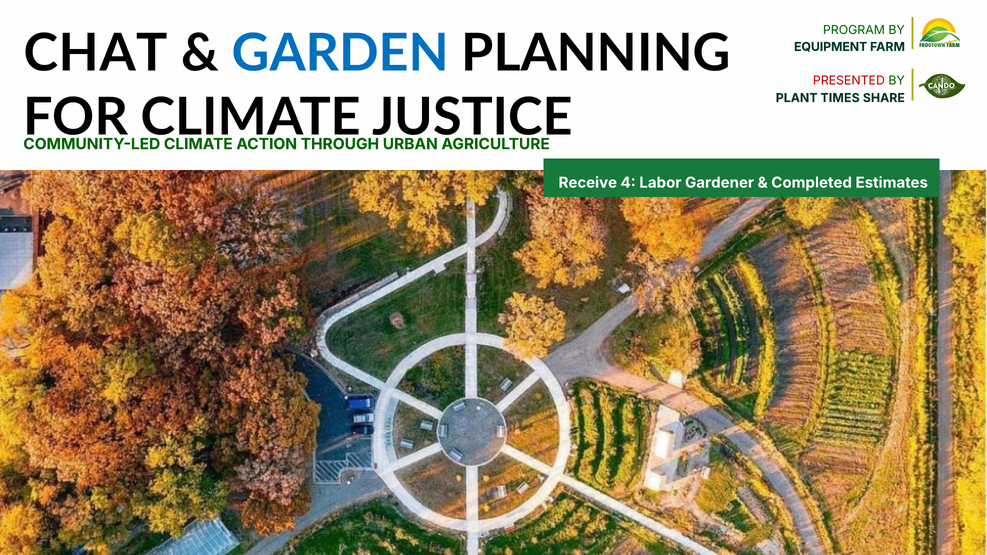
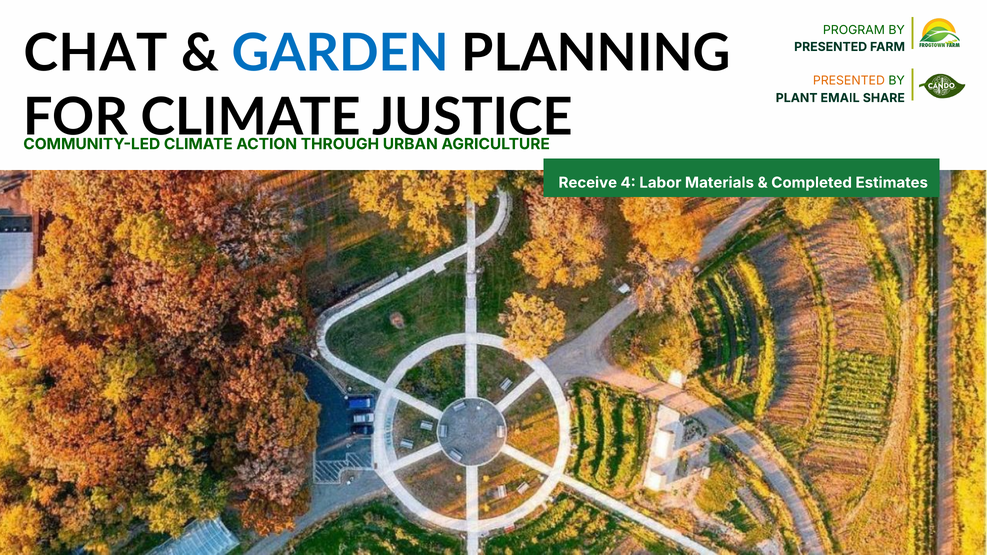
EQUIPMENT at (831, 47): EQUIPMENT -> PRESENTED
PRESENTED at (849, 81) colour: red -> orange
TIMES: TIMES -> EMAIL
Gardener: Gardener -> Materials
